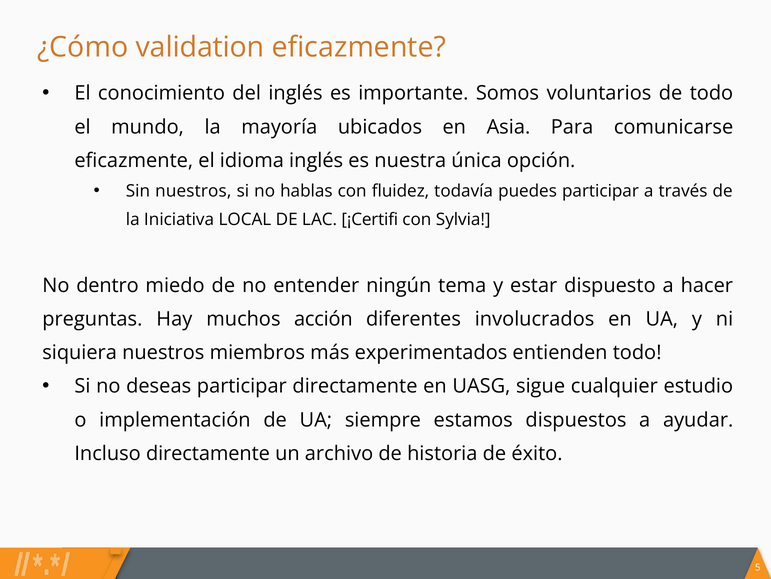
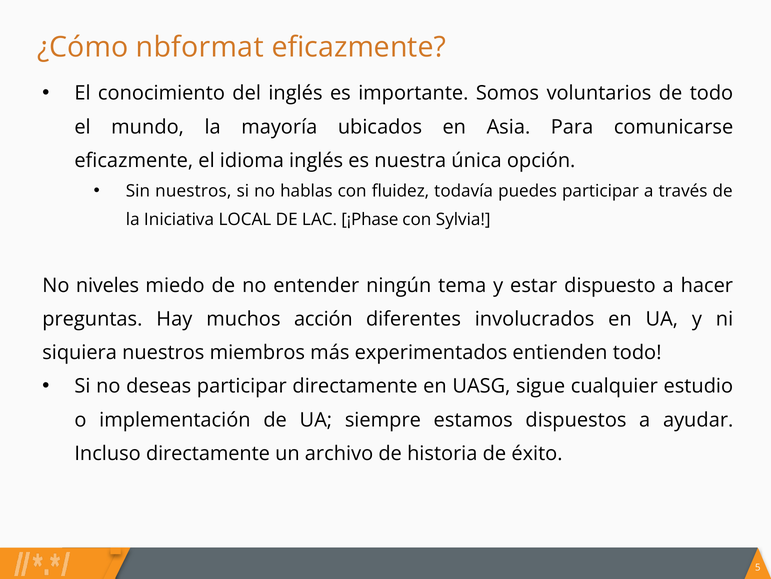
validation: validation -> nbformat
¡Certifi: ¡Certifi -> ¡Phase
dentro: dentro -> niveles
